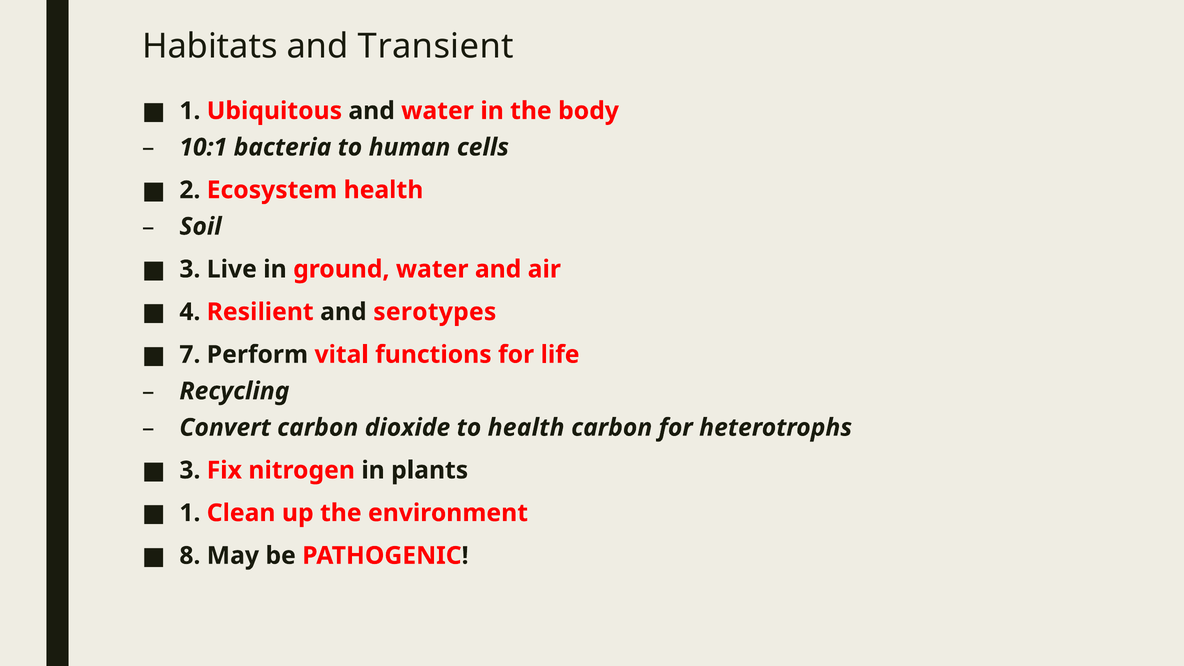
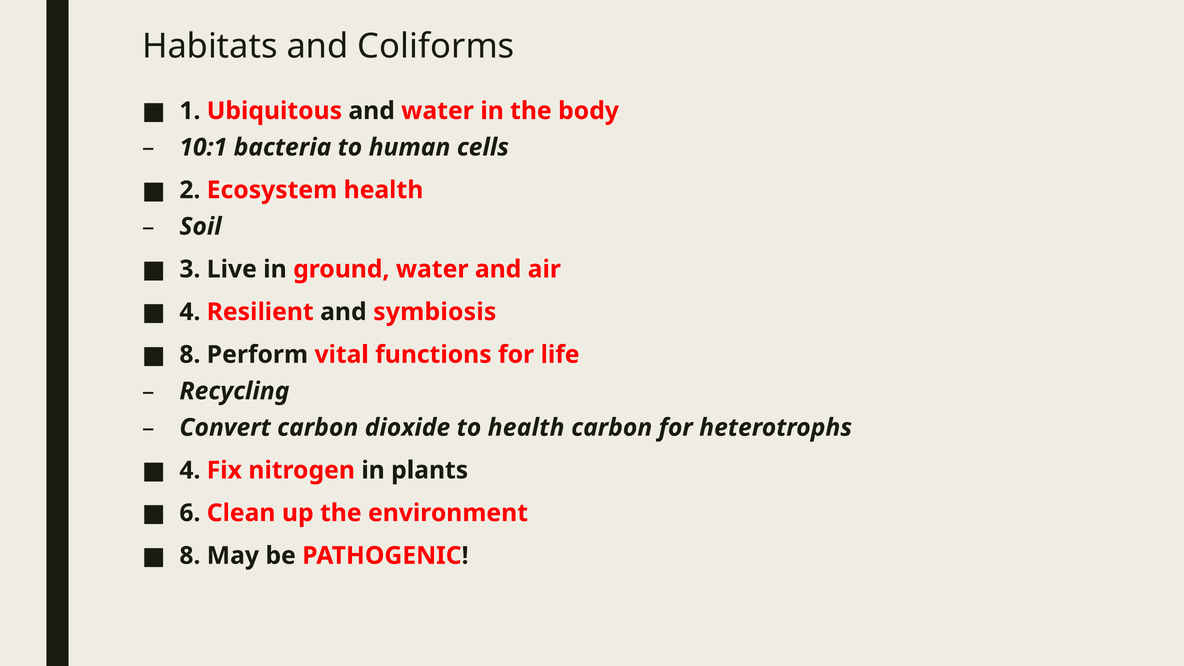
Transient: Transient -> Coliforms
serotypes: serotypes -> symbiosis
7 at (190, 355): 7 -> 8
3 at (190, 470): 3 -> 4
1 at (190, 513): 1 -> 6
